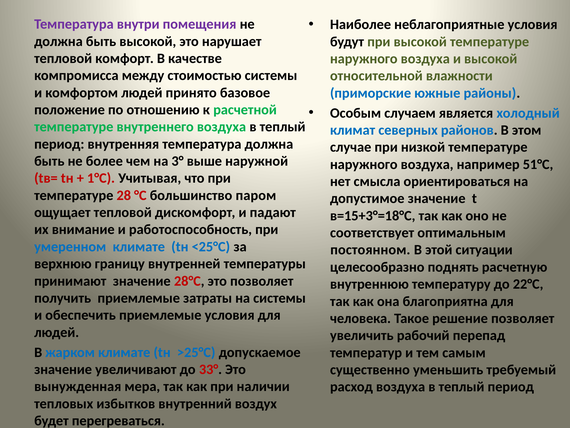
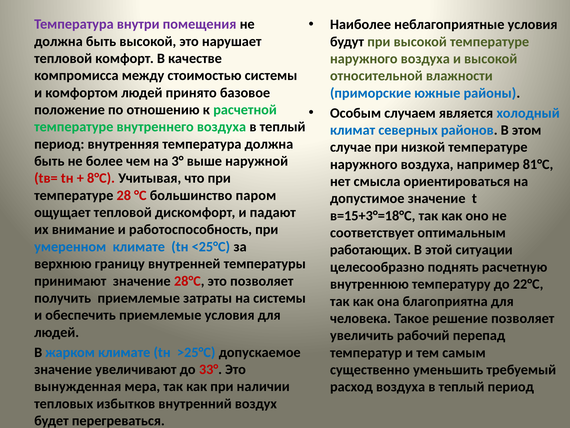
51°С: 51°С -> 81°С
1°С: 1°С -> 8°С
постоянном: постоянном -> работающих
